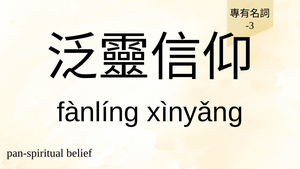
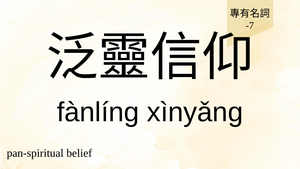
-3: -3 -> -7
